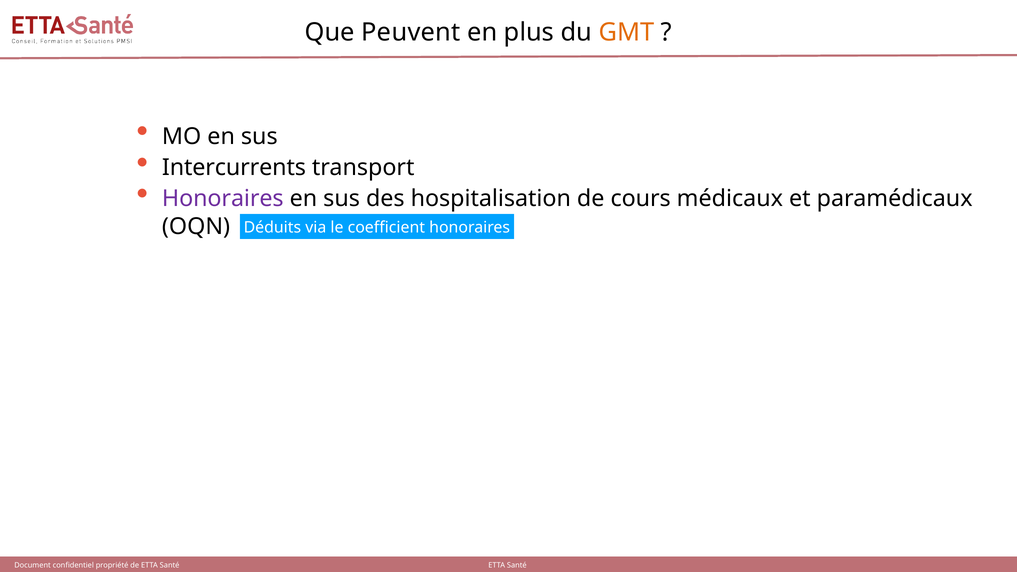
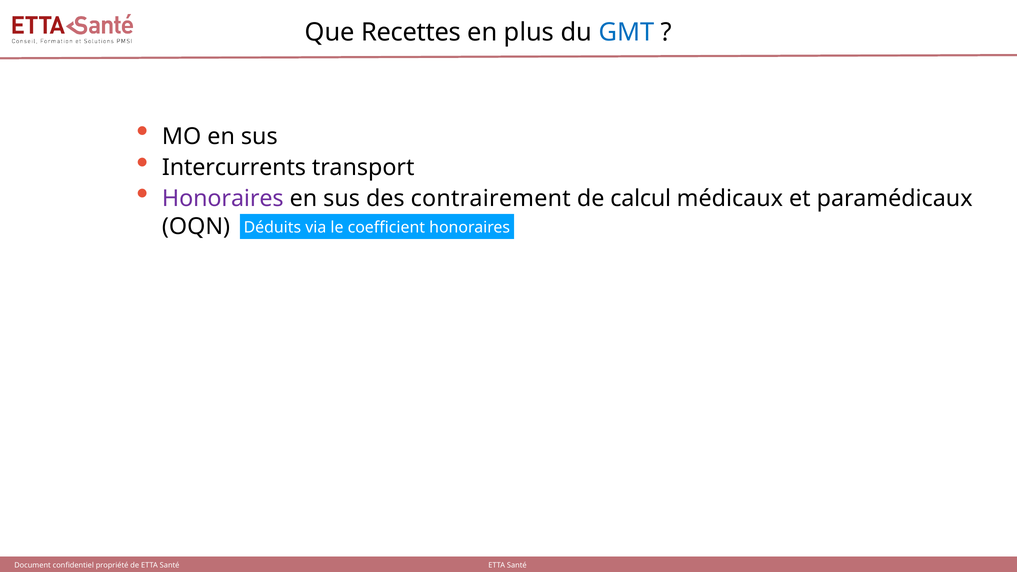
Peuvent: Peuvent -> Recettes
GMT colour: orange -> blue
hospitalisation: hospitalisation -> contrairement
cours: cours -> calcul
